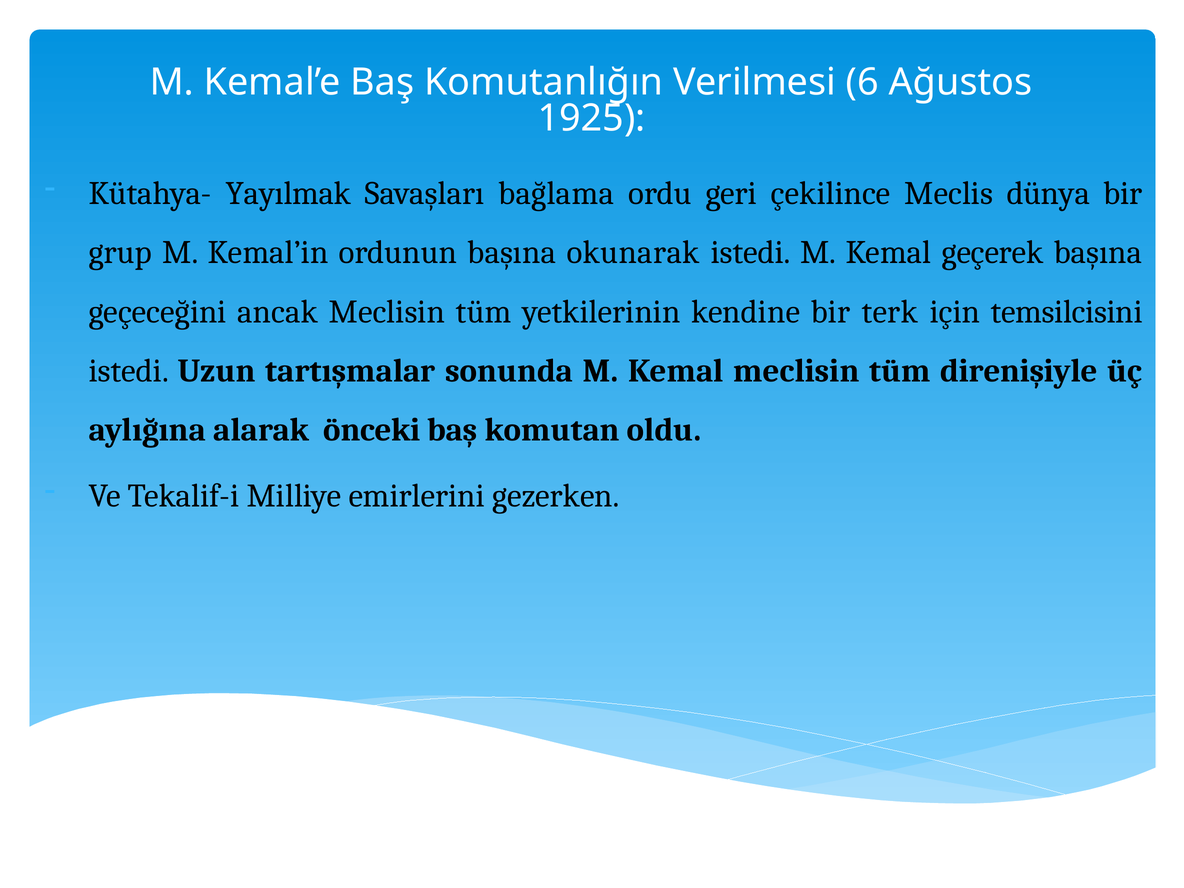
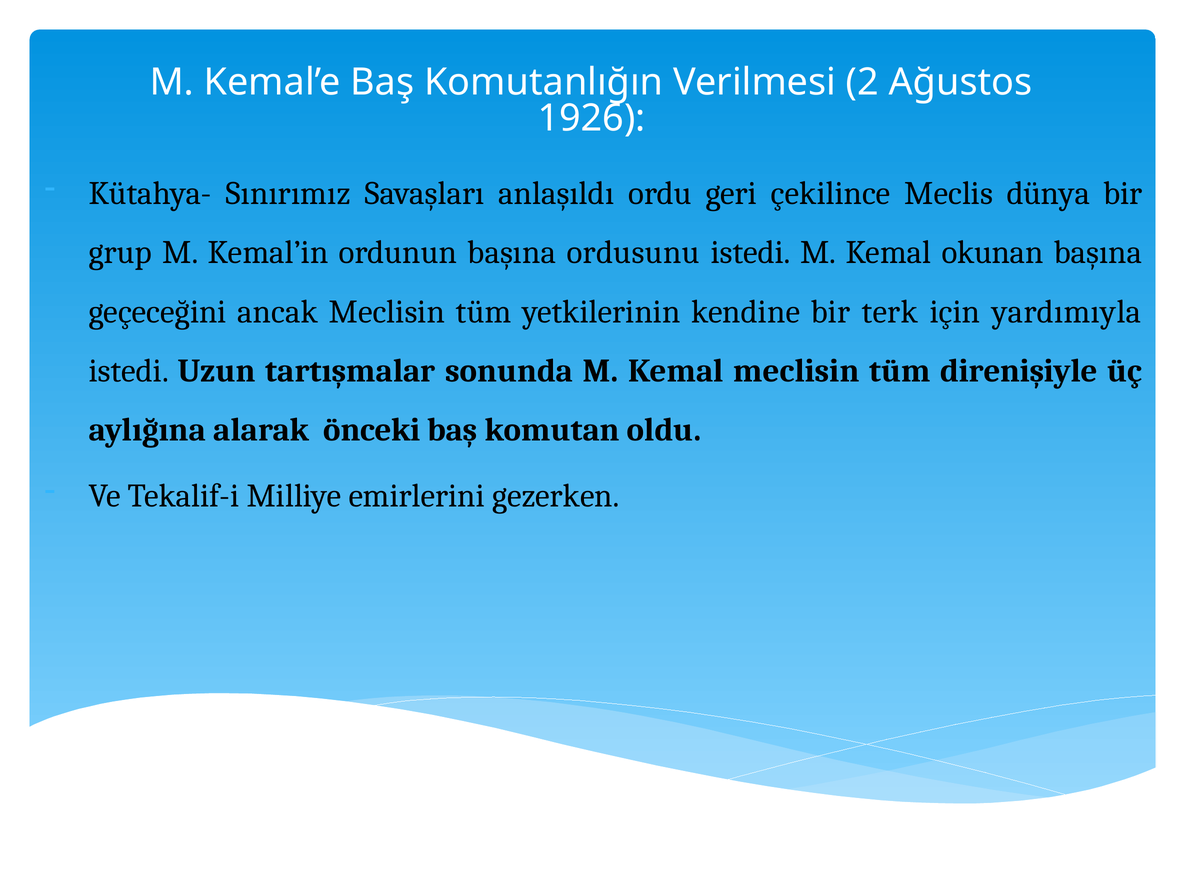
6: 6 -> 2
1925: 1925 -> 1926
Yayılmak: Yayılmak -> Sınırımız
bağlama: bağlama -> anlaşıldı
okunarak: okunarak -> ordusunu
geçerek: geçerek -> okunan
temsilcisini: temsilcisini -> yardımıyla
